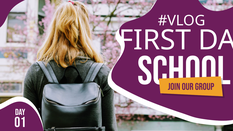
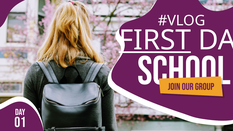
FIRST underline: none -> present
